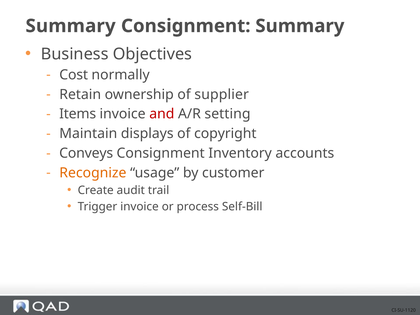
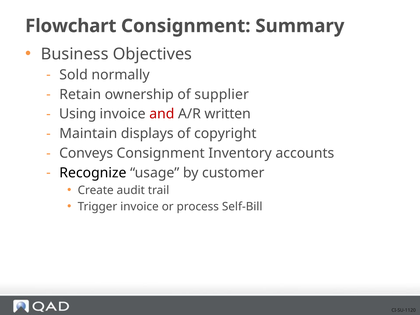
Summary at (71, 26): Summary -> Flowchart
Cost: Cost -> Sold
Items: Items -> Using
setting: setting -> written
Recognize colour: orange -> black
